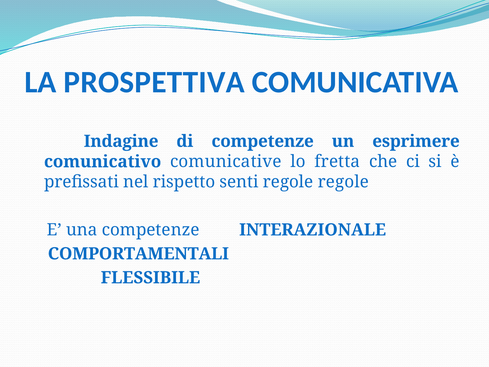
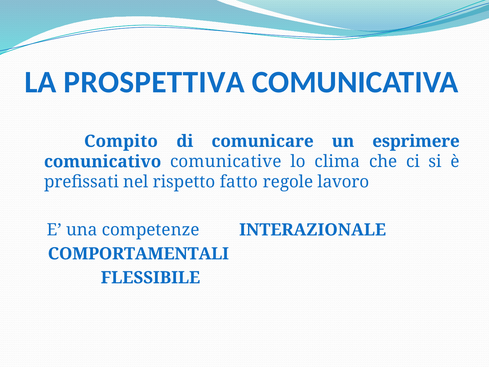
Indagine: Indagine -> Compito
di competenze: competenze -> comunicare
fretta: fretta -> clima
senti: senti -> fatto
regole regole: regole -> lavoro
